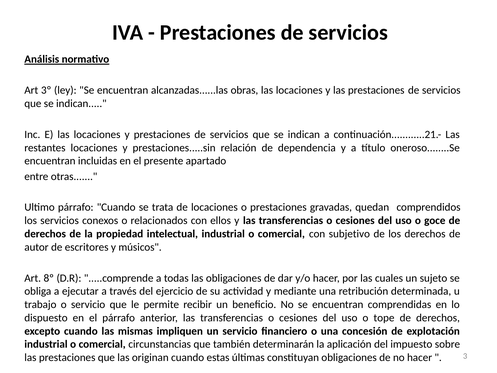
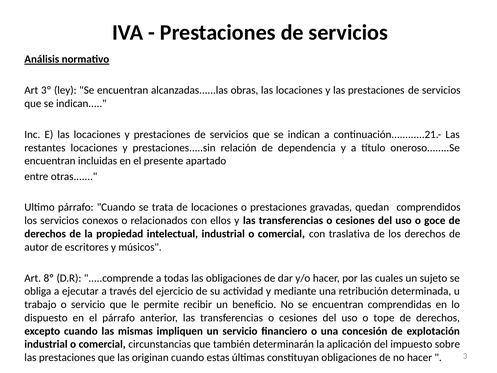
subjetivo: subjetivo -> traslativa
